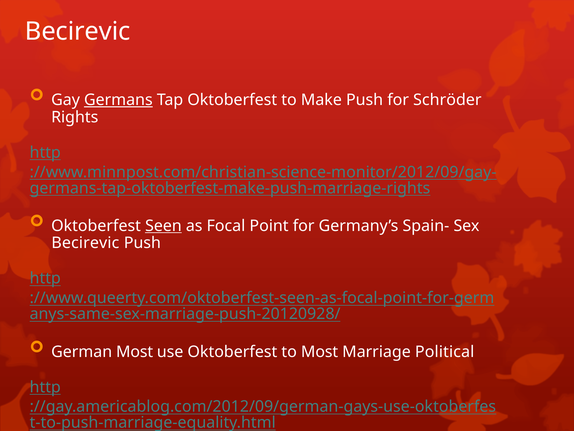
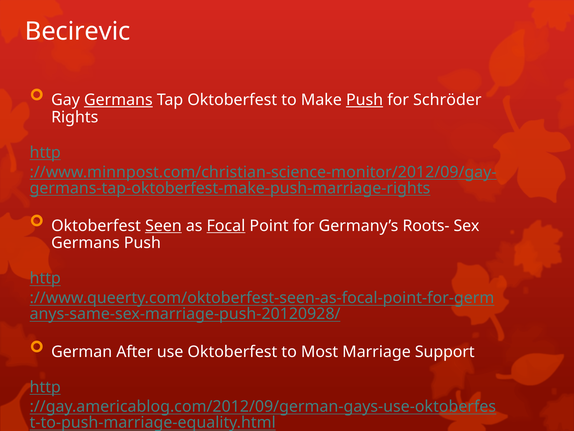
Push at (365, 100) underline: none -> present
Focal underline: none -> present
Spain-: Spain- -> Roots-
Becirevic at (85, 243): Becirevic -> Germans
German Most: Most -> After
Political: Political -> Support
